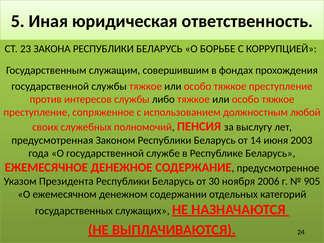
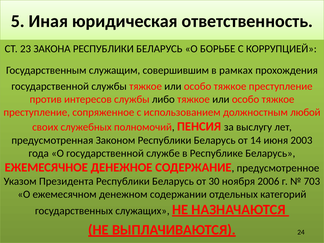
фондах: фондах -> рамках
905: 905 -> 703
